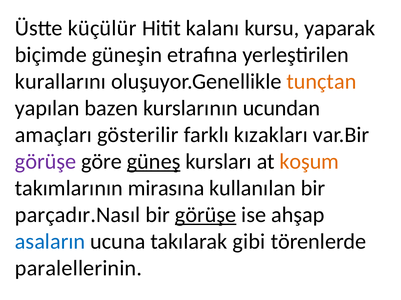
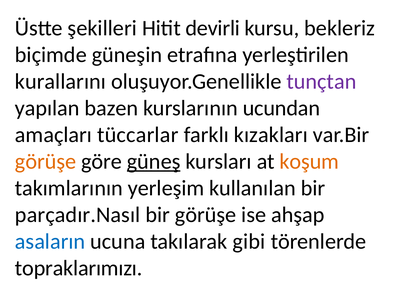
küçülür: küçülür -> şekilleri
kalanı: kalanı -> devirli
yaparak: yaparak -> bekleriz
tunçtan colour: orange -> purple
gösterilir: gösterilir -> tüccarlar
görüşe at (46, 162) colour: purple -> orange
mirasına: mirasına -> yerleşim
görüşe at (206, 215) underline: present -> none
paralellerinin: paralellerinin -> topraklarımızı
